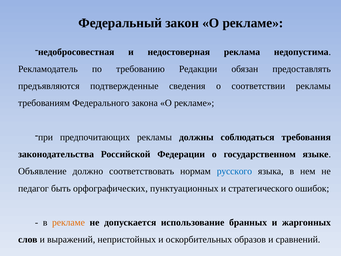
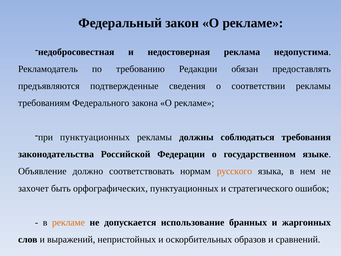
при предпочитающих: предпочитающих -> пунктуационных
русского colour: blue -> orange
педагог: педагог -> захочет
